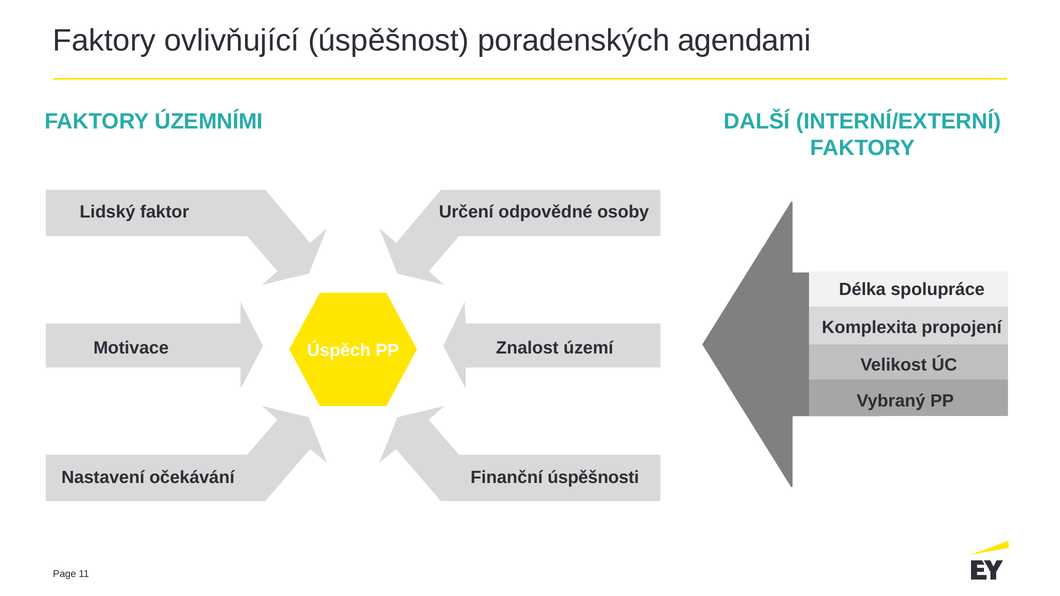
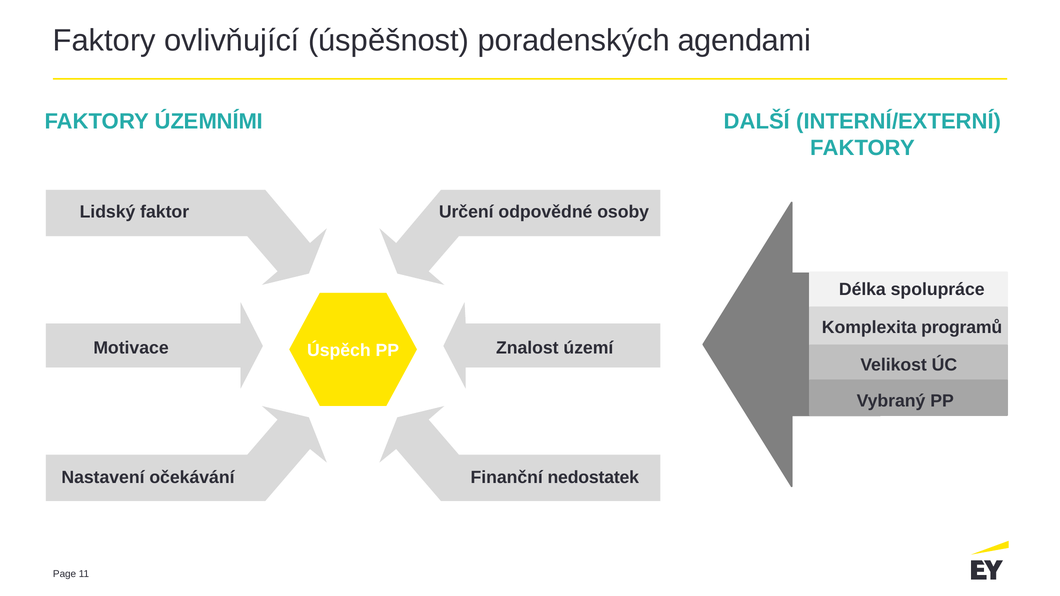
propojení: propojení -> programů
úspěšnosti: úspěšnosti -> nedostatek
